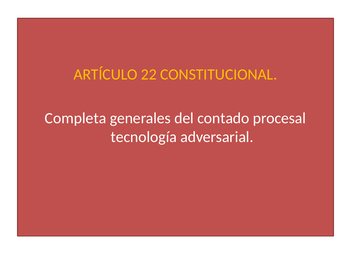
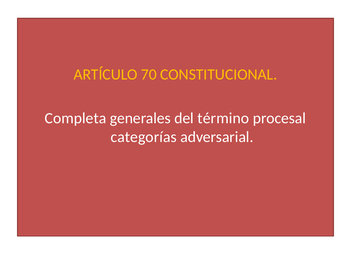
22: 22 -> 70
contado: contado -> término
tecnología: tecnología -> categorías
